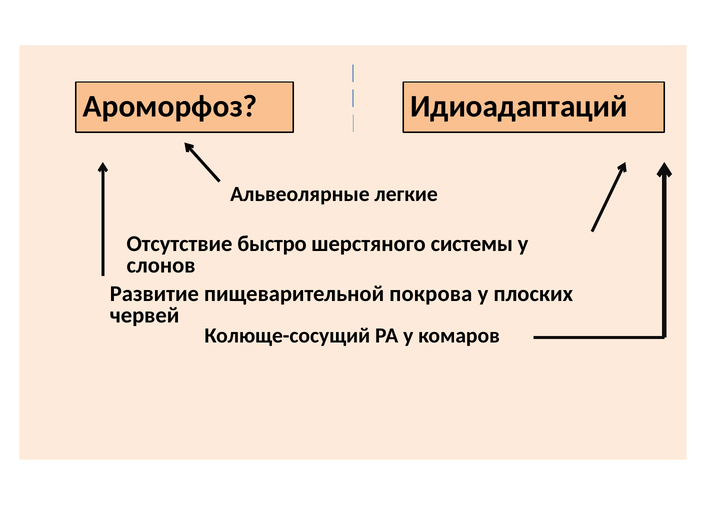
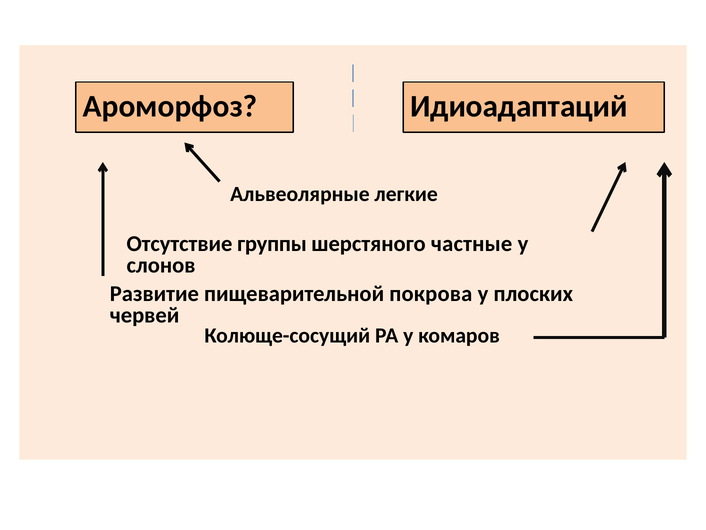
быстро: быстро -> группы
системы: системы -> частные
